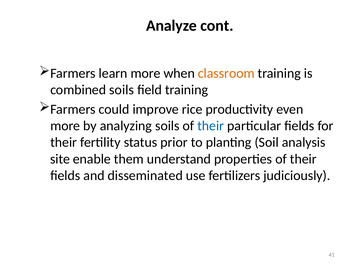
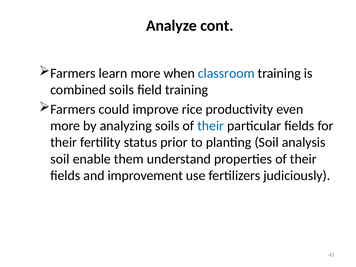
classroom colour: orange -> blue
site at (60, 159): site -> soil
disseminated: disseminated -> improvement
